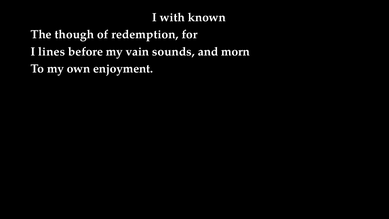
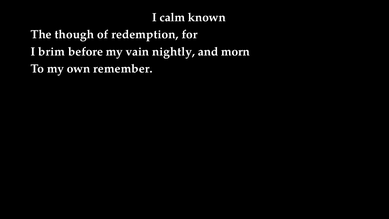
with: with -> calm
lines: lines -> brim
sounds: sounds -> nightly
enjoyment: enjoyment -> remember
